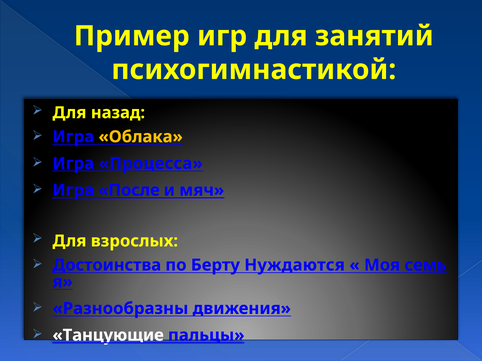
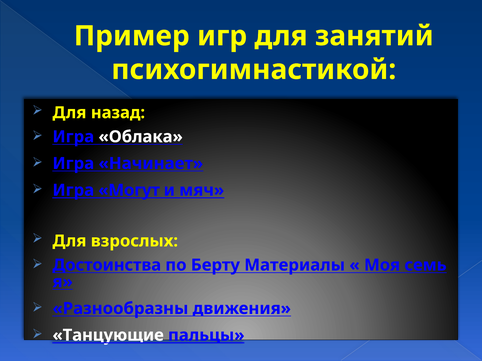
Облака colour: yellow -> white
Процесса: Процесса -> Начинает
После: После -> Могут
Нуждаются: Нуждаются -> Материалы
